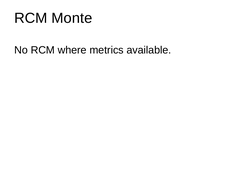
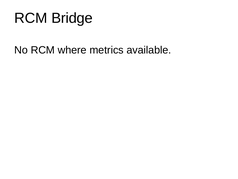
Monte: Monte -> Bridge
